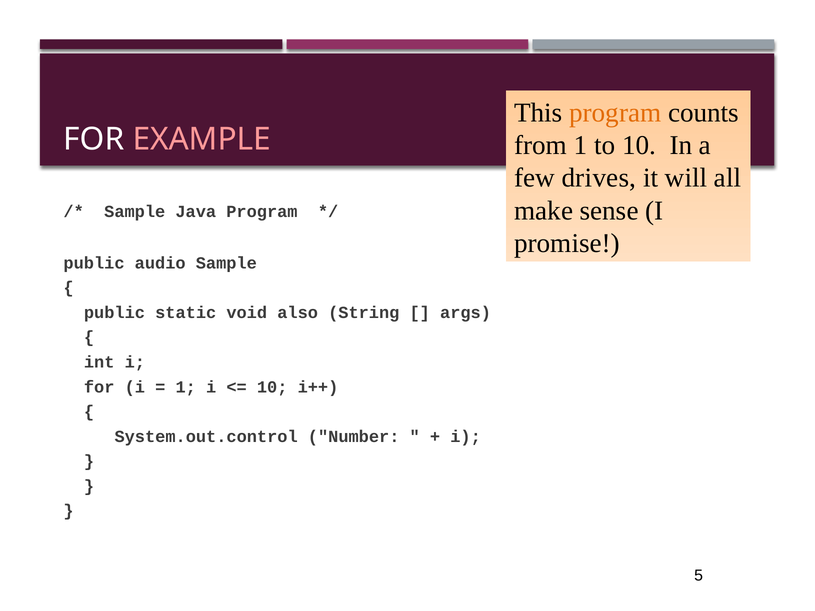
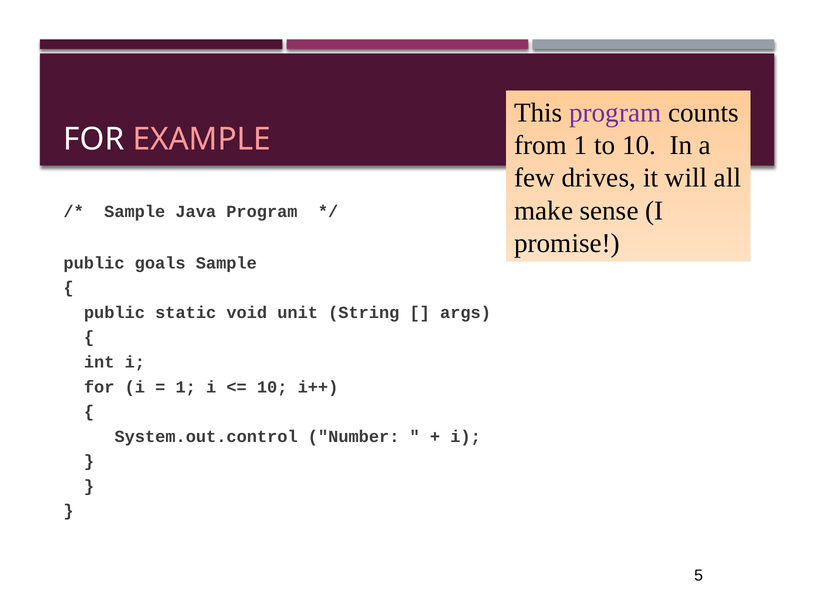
program at (615, 113) colour: orange -> purple
audio: audio -> goals
also: also -> unit
